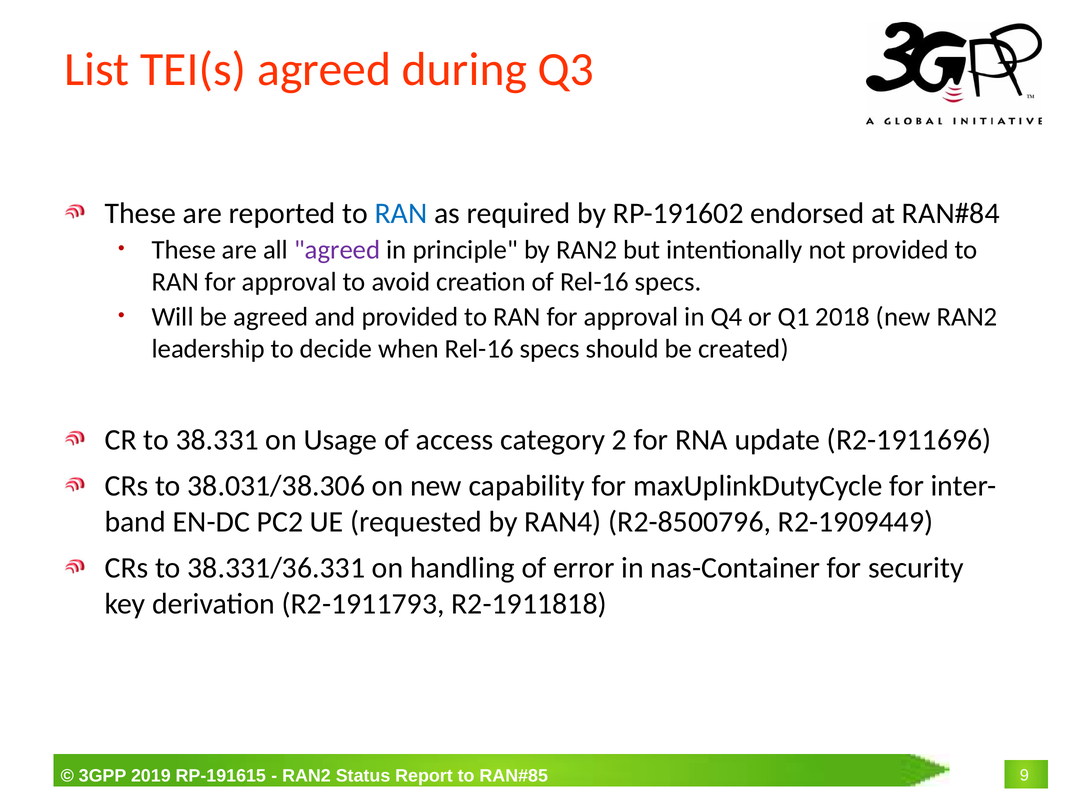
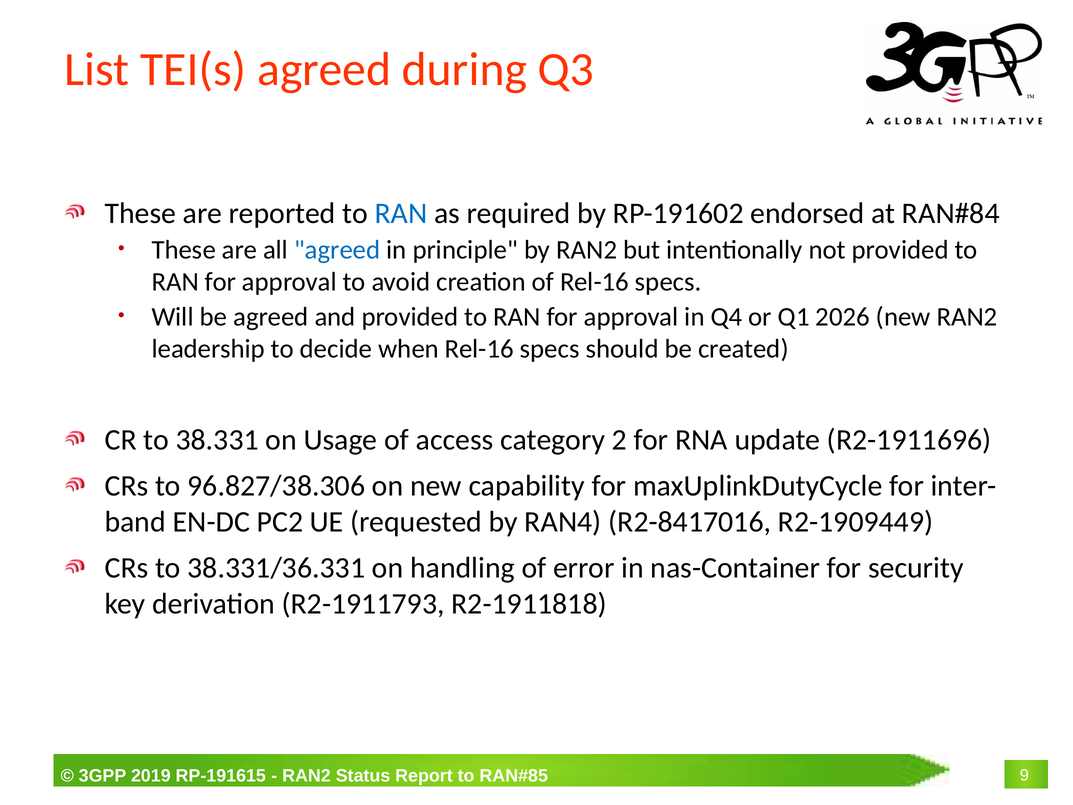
agreed at (337, 250) colour: purple -> blue
2018: 2018 -> 2026
38.031/38.306: 38.031/38.306 -> 96.827/38.306
R2-8500796: R2-8500796 -> R2-8417016
